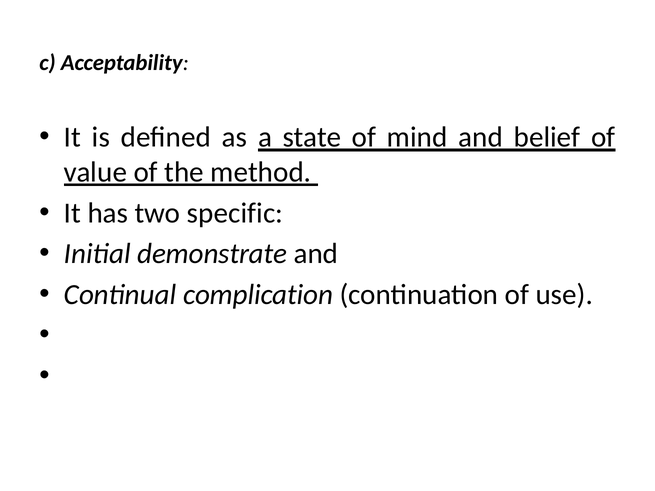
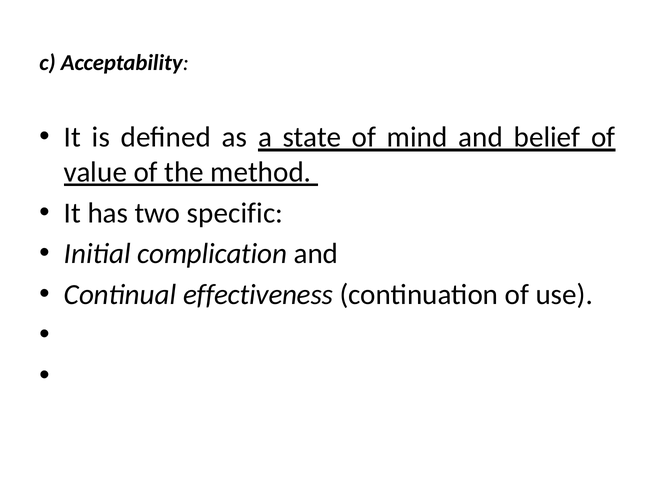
demonstrate: demonstrate -> complication
complication: complication -> effectiveness
